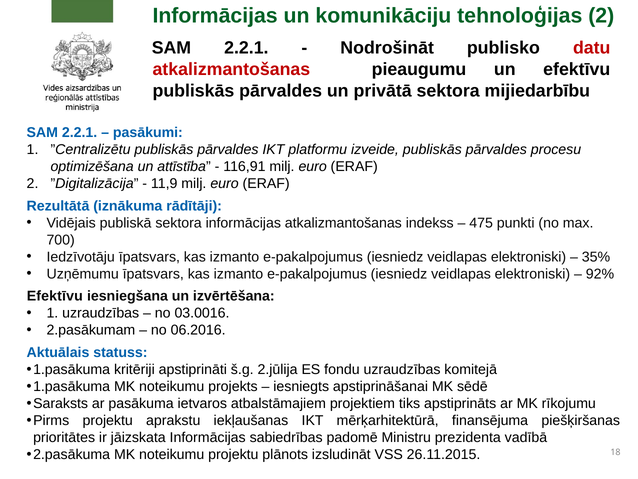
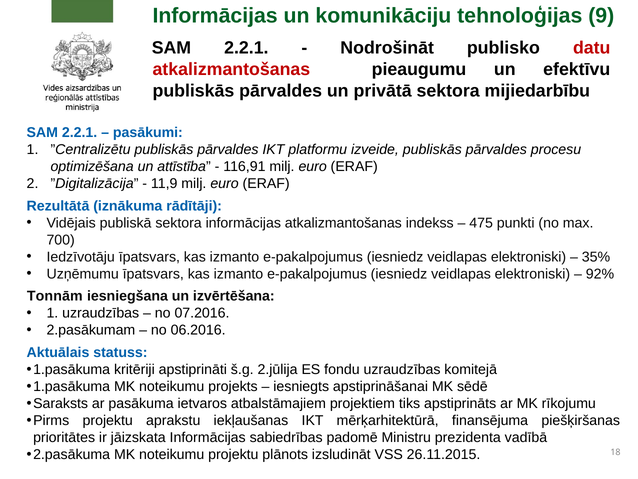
tehnoloģijas 2: 2 -> 9
Efektīvu at (55, 296): Efektīvu -> Tonnām
03.0016: 03.0016 -> 07.2016
